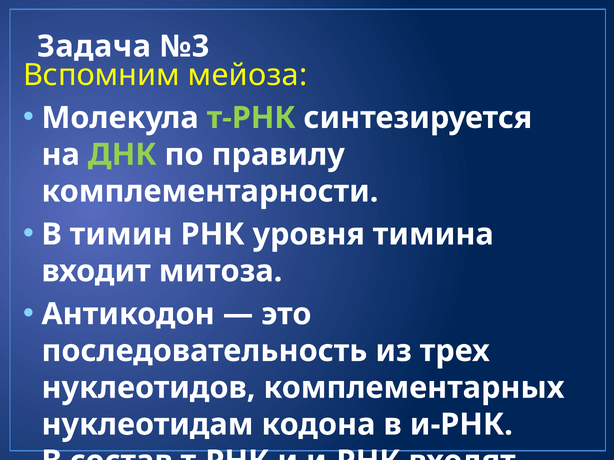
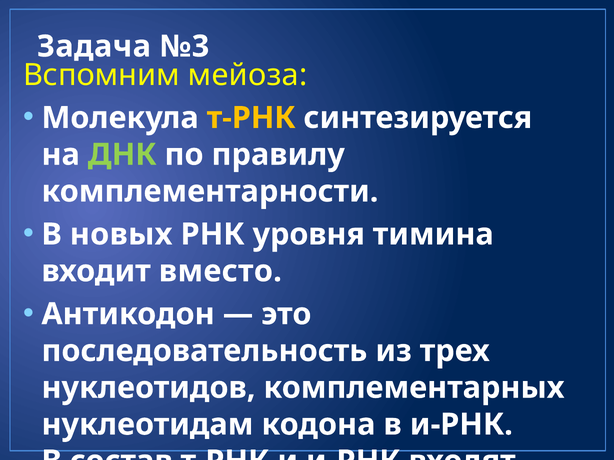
т-РНК at (251, 118) colour: light green -> yellow
тимин: тимин -> новых
митоза: митоза -> вместо
